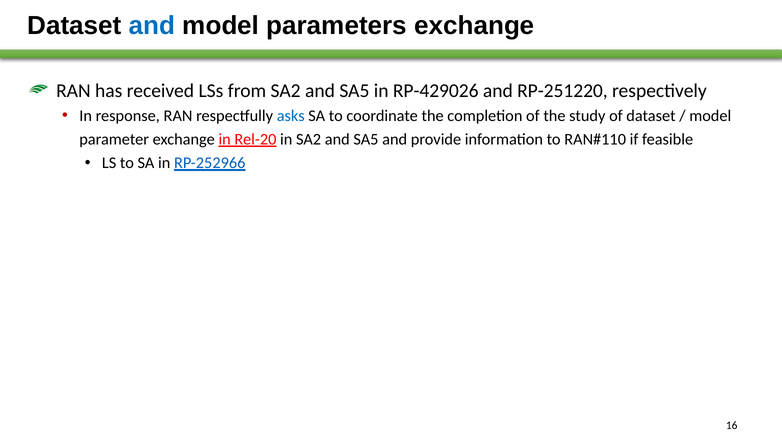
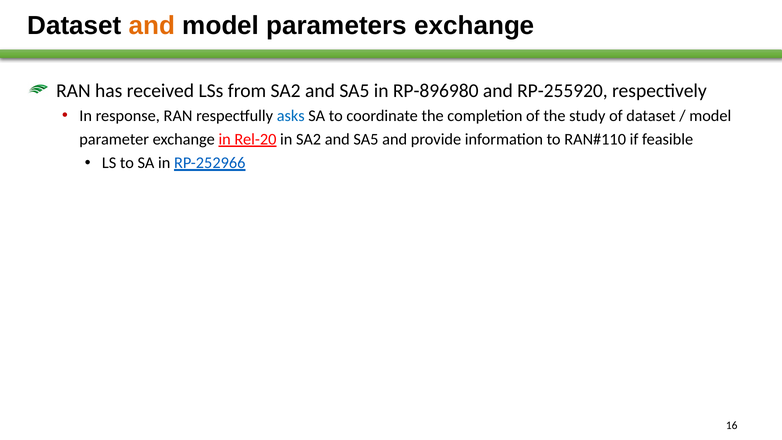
and at (152, 26) colour: blue -> orange
RP-429026: RP-429026 -> RP-896980
RP-251220: RP-251220 -> RP-255920
